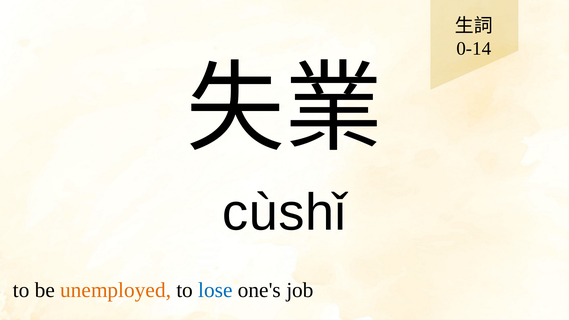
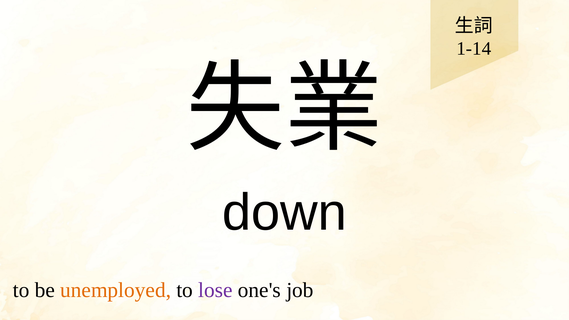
0-14: 0-14 -> 1-14
cùshǐ: cùshǐ -> down
lose colour: blue -> purple
